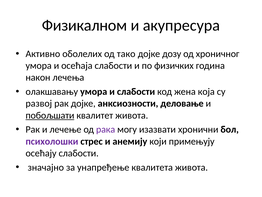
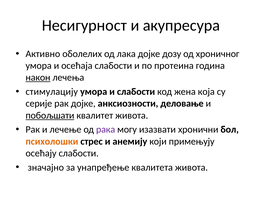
Физикалном: Физикалном -> Несигурност
тако: тако -> лака
физичких: физичких -> протеина
након underline: none -> present
олакшавању: олакшавању -> стимулацију
развој: развој -> серије
психолошки colour: purple -> orange
